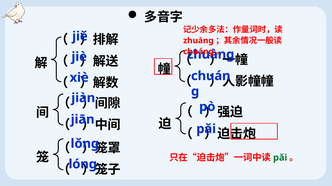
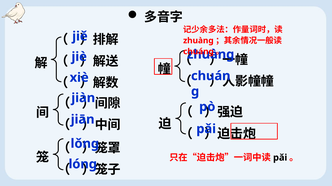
pǎi at (280, 158) colour: green -> black
